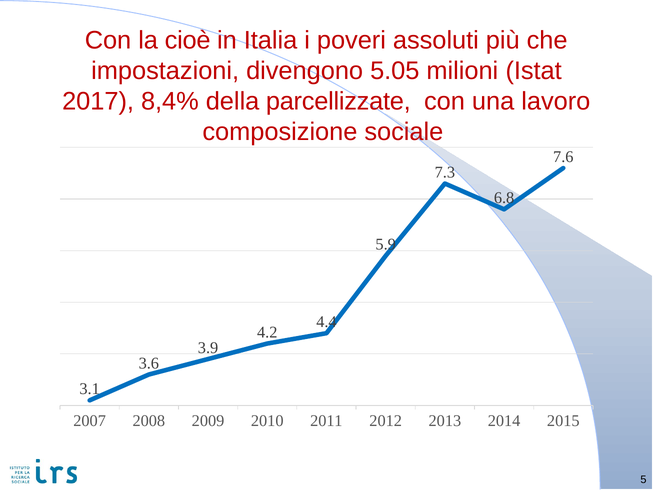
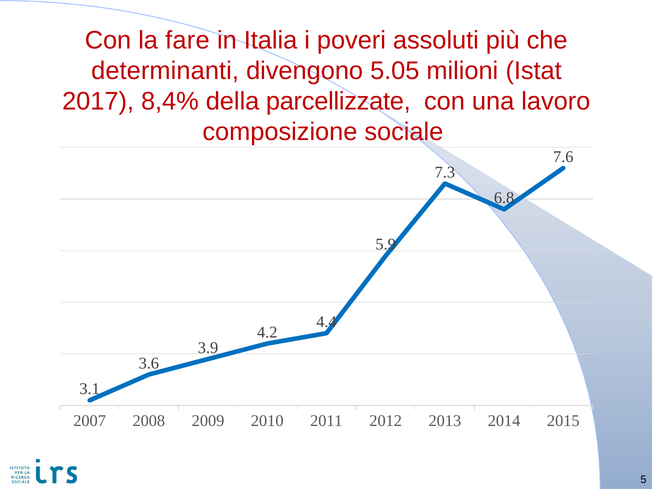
cioè: cioè -> fare
impostazioni: impostazioni -> determinanti
